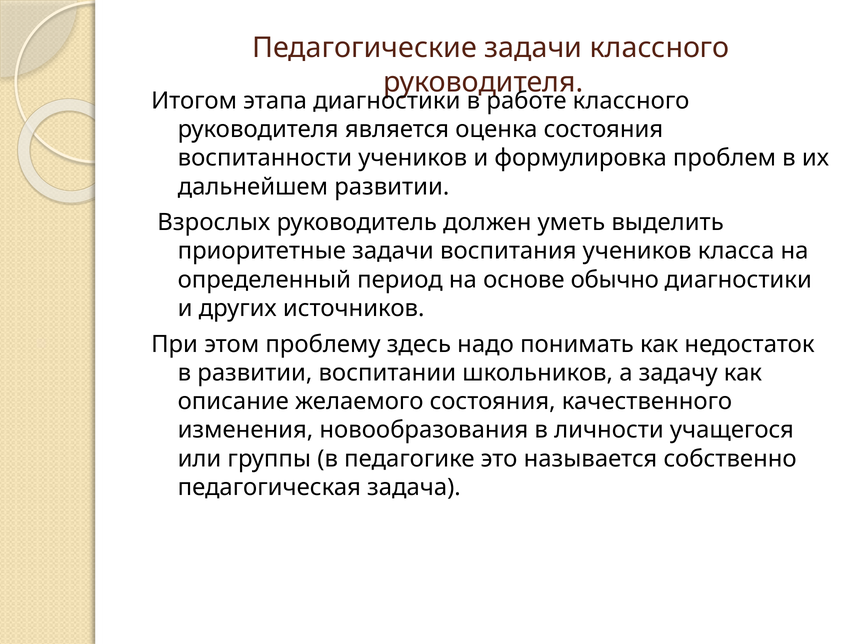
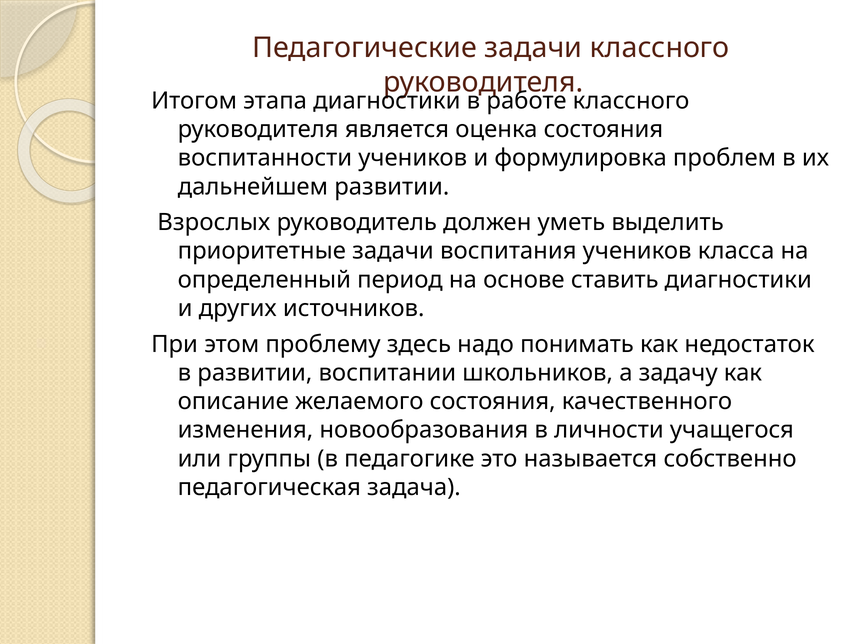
обычно: обычно -> ставить
